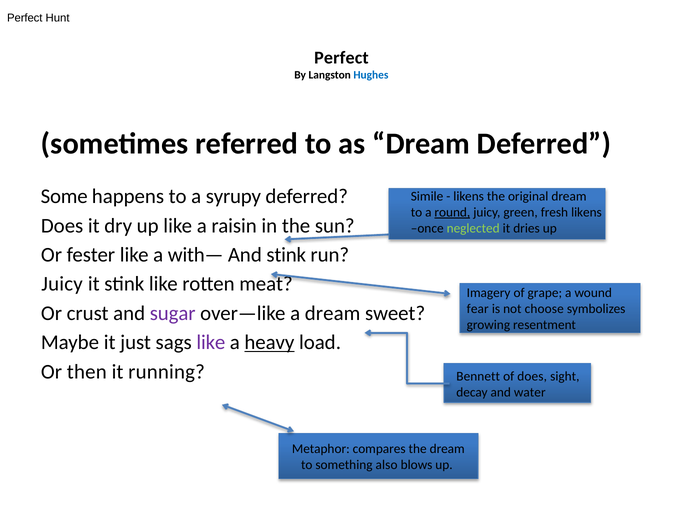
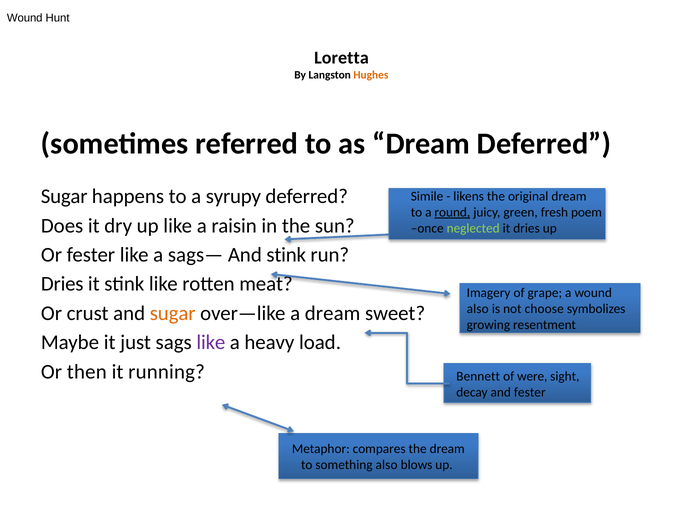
Perfect at (25, 18): Perfect -> Wound
Perfect at (341, 58): Perfect -> Loretta
Hughes colour: blue -> orange
Some at (64, 196): Some -> Sugar
fresh likens: likens -> poem
with—: with— -> sags—
Juicy at (62, 284): Juicy -> Dries
fear at (478, 309): fear -> also
sugar at (173, 313) colour: purple -> orange
heavy underline: present -> none
of does: does -> were
and water: water -> fester
